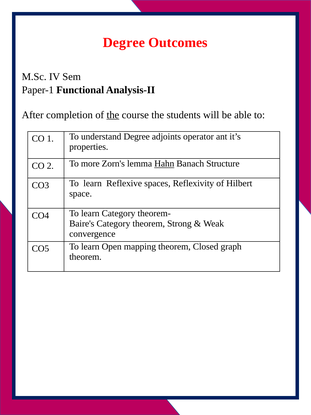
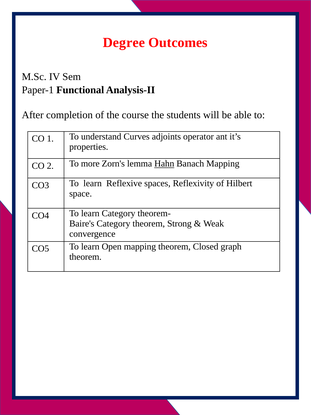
the at (113, 115) underline: present -> none
understand Degree: Degree -> Curves
Banach Structure: Structure -> Mapping
